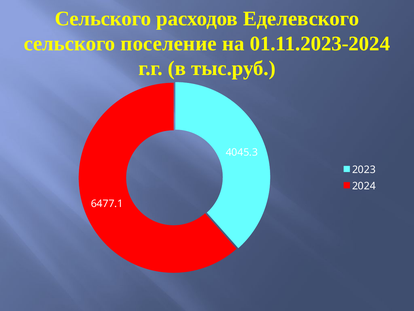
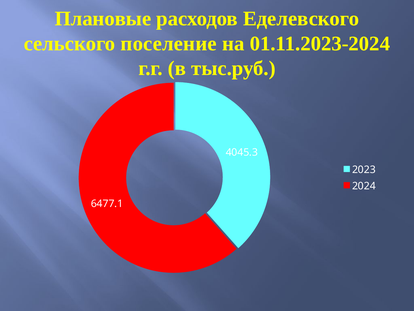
Сельского at (103, 19): Сельского -> Плановые
